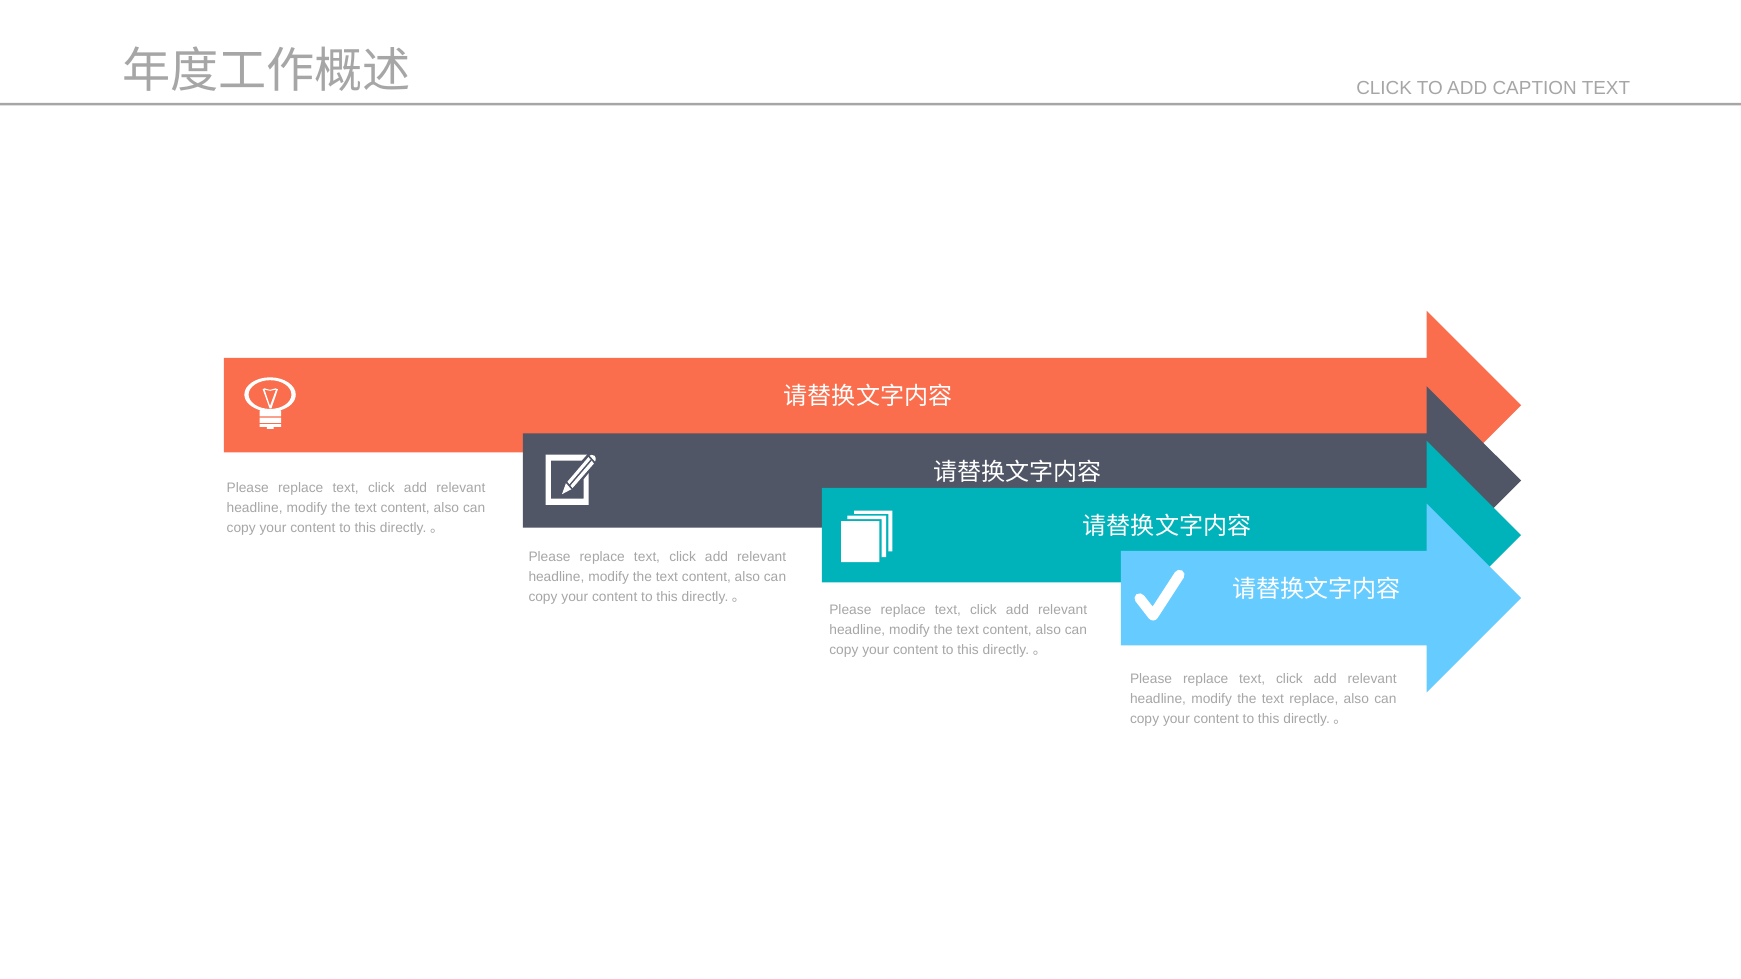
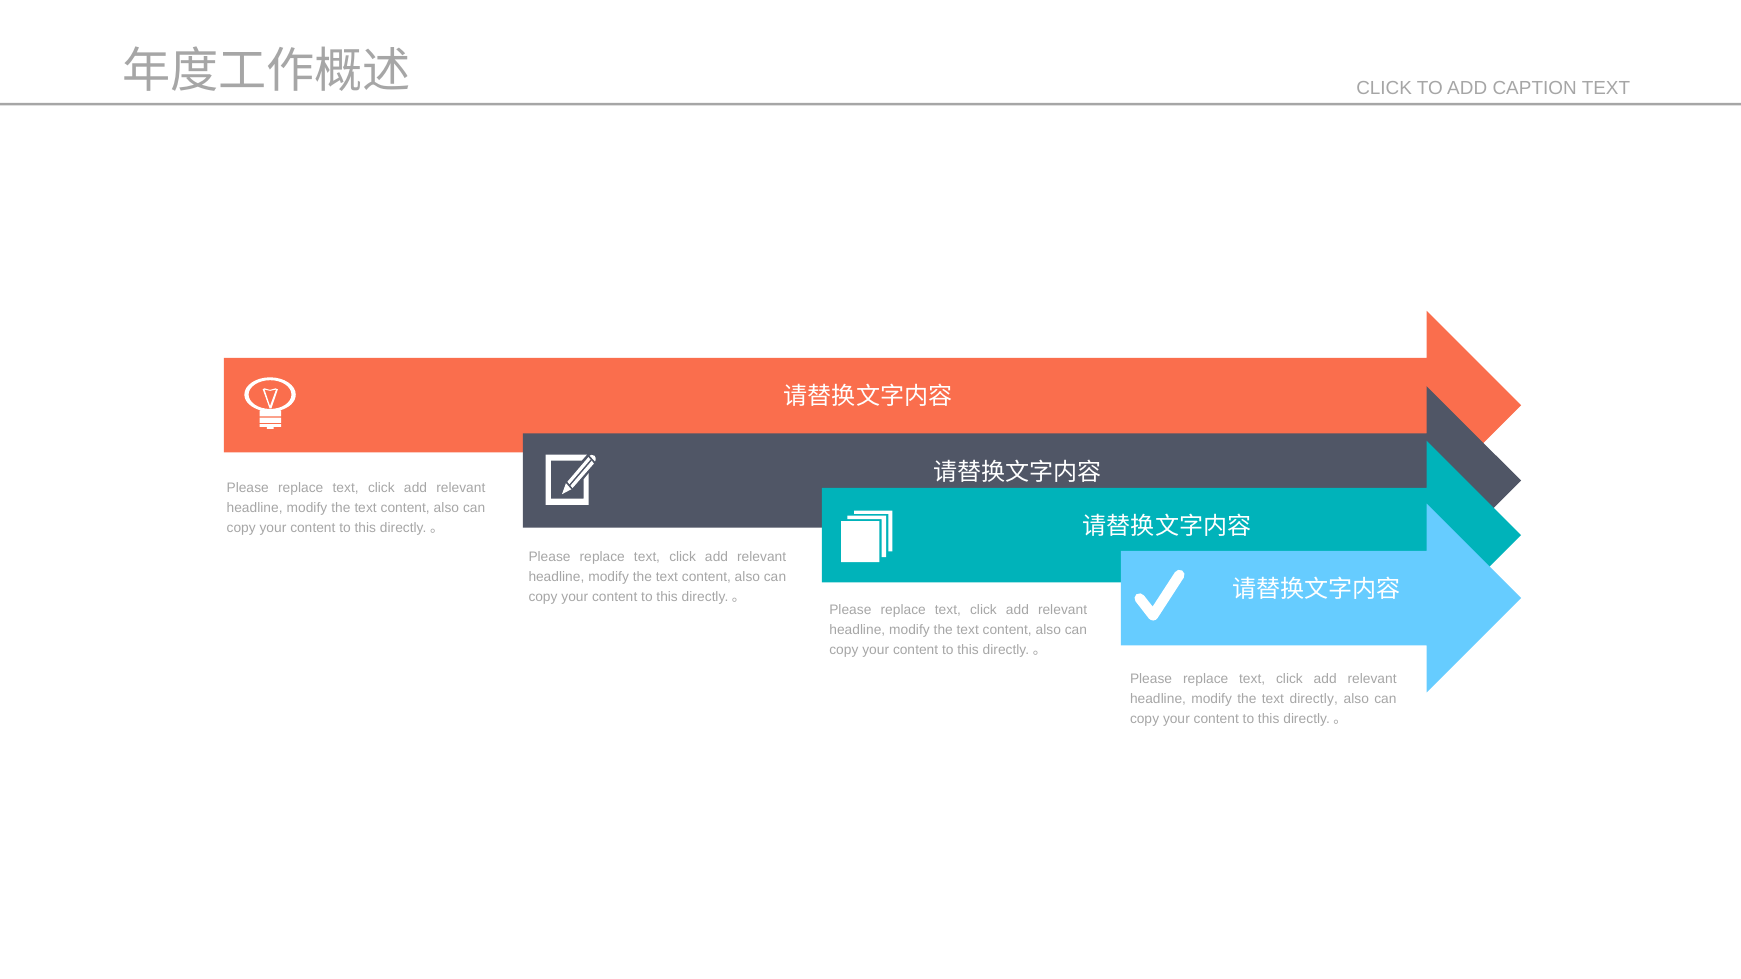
text replace: replace -> directly
